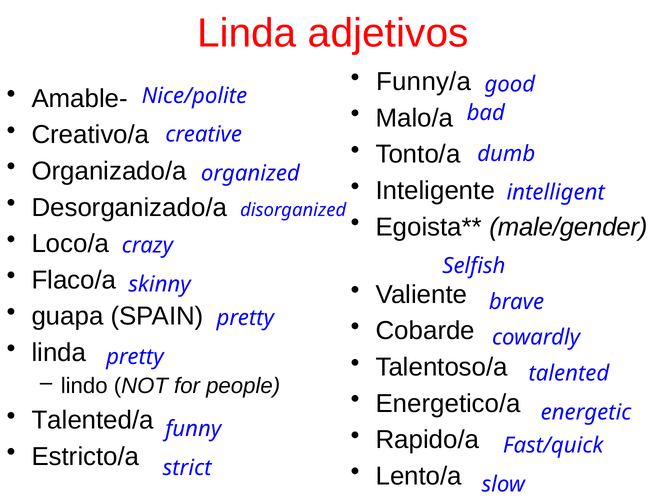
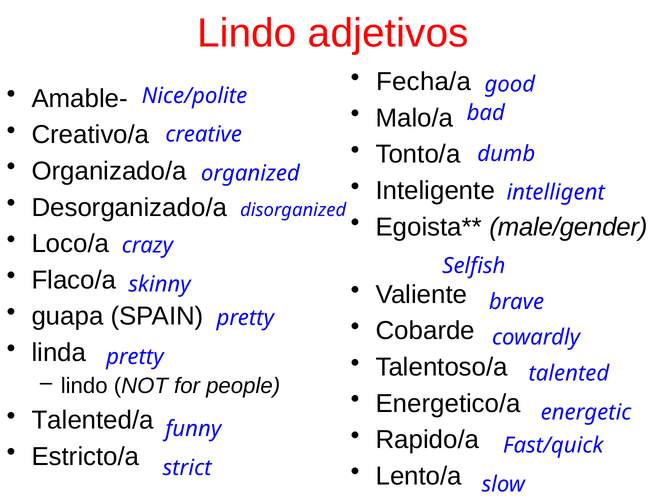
Linda at (247, 33): Linda -> Lindo
Funny/a: Funny/a -> Fecha/a
